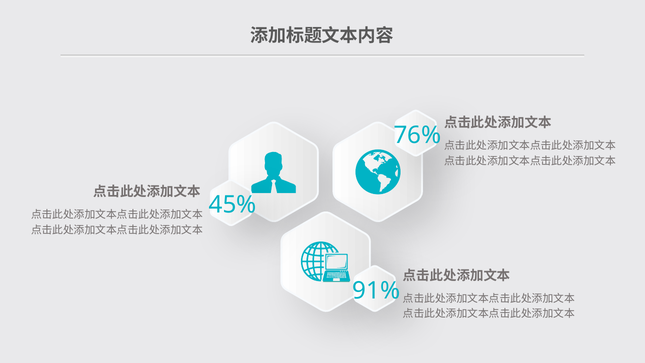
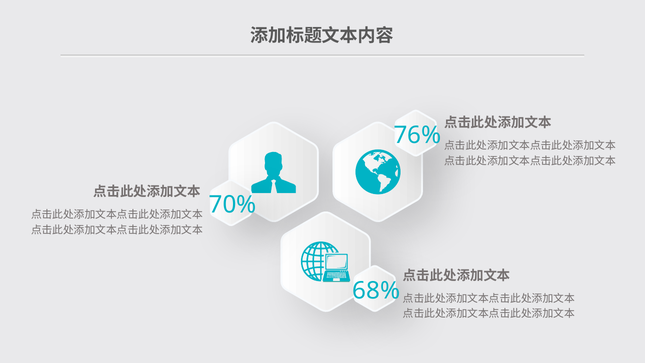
45%: 45% -> 70%
91%: 91% -> 68%
